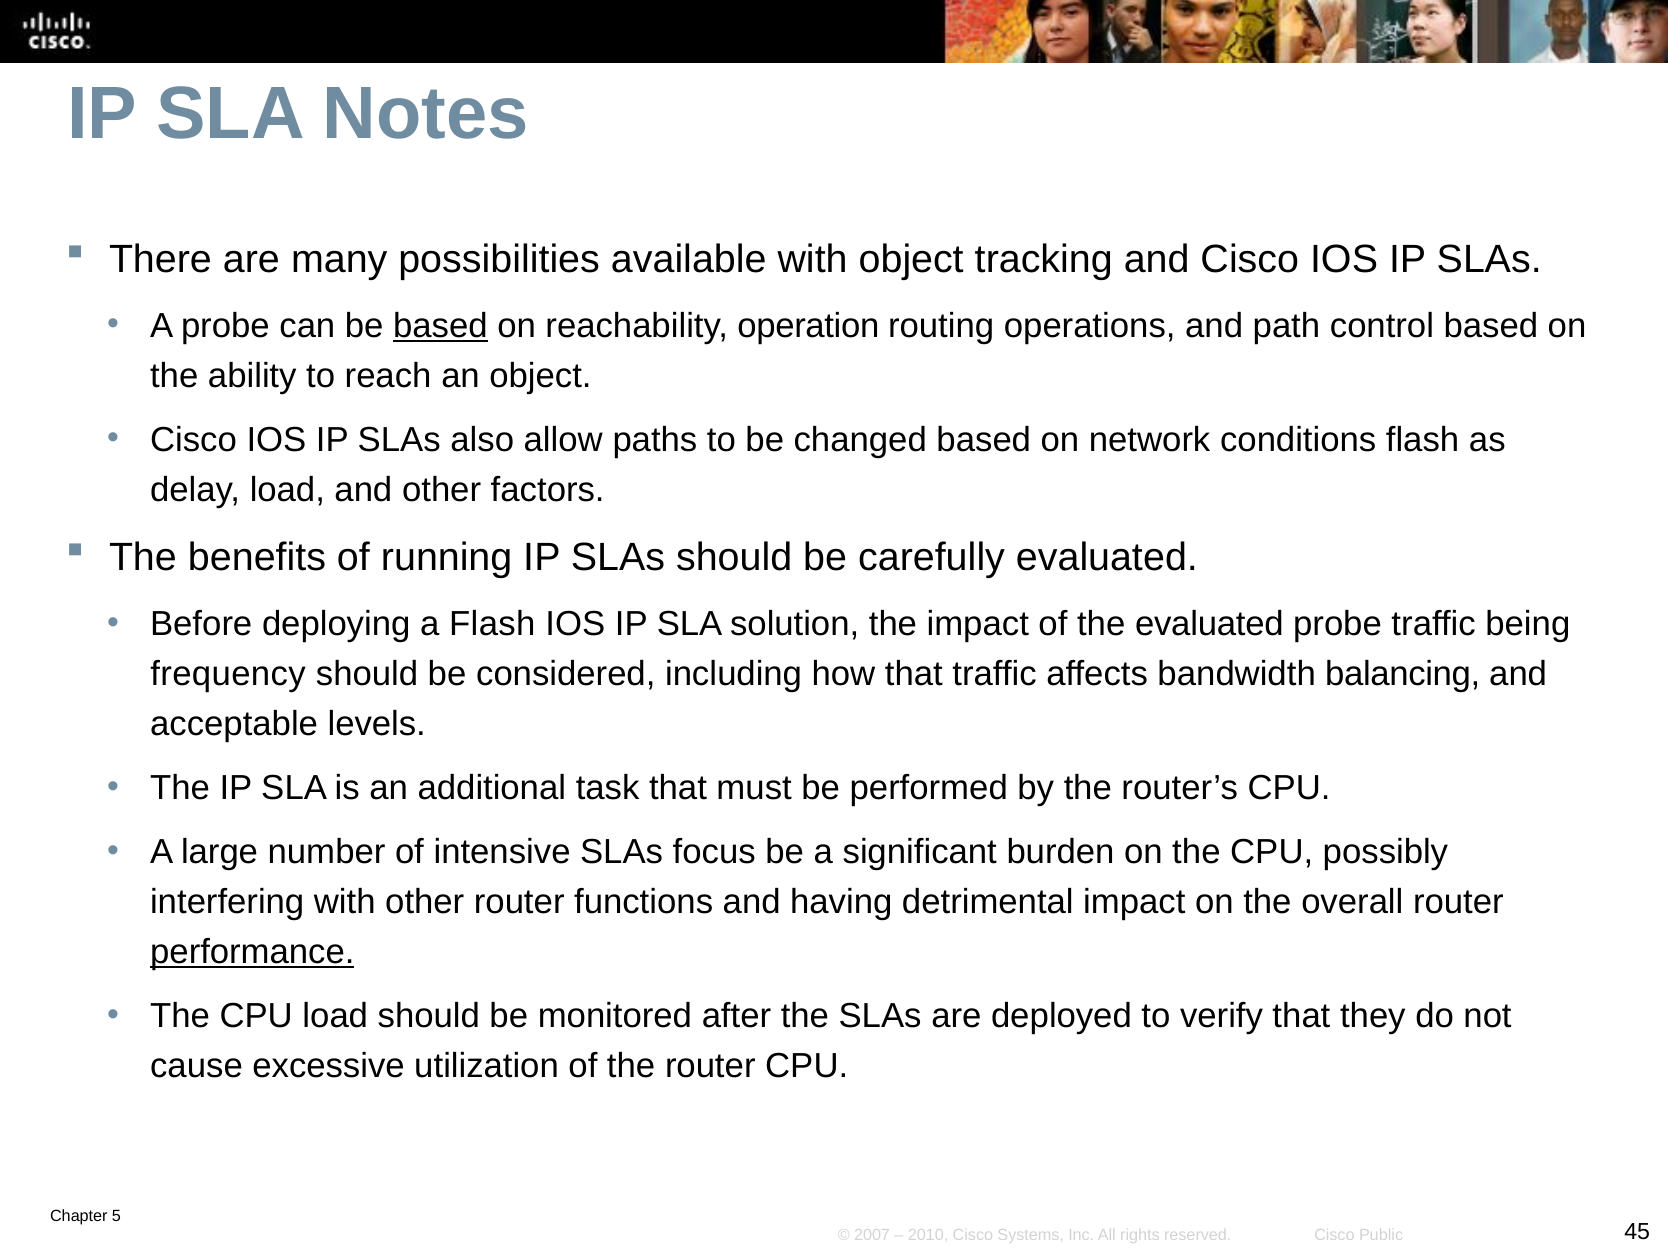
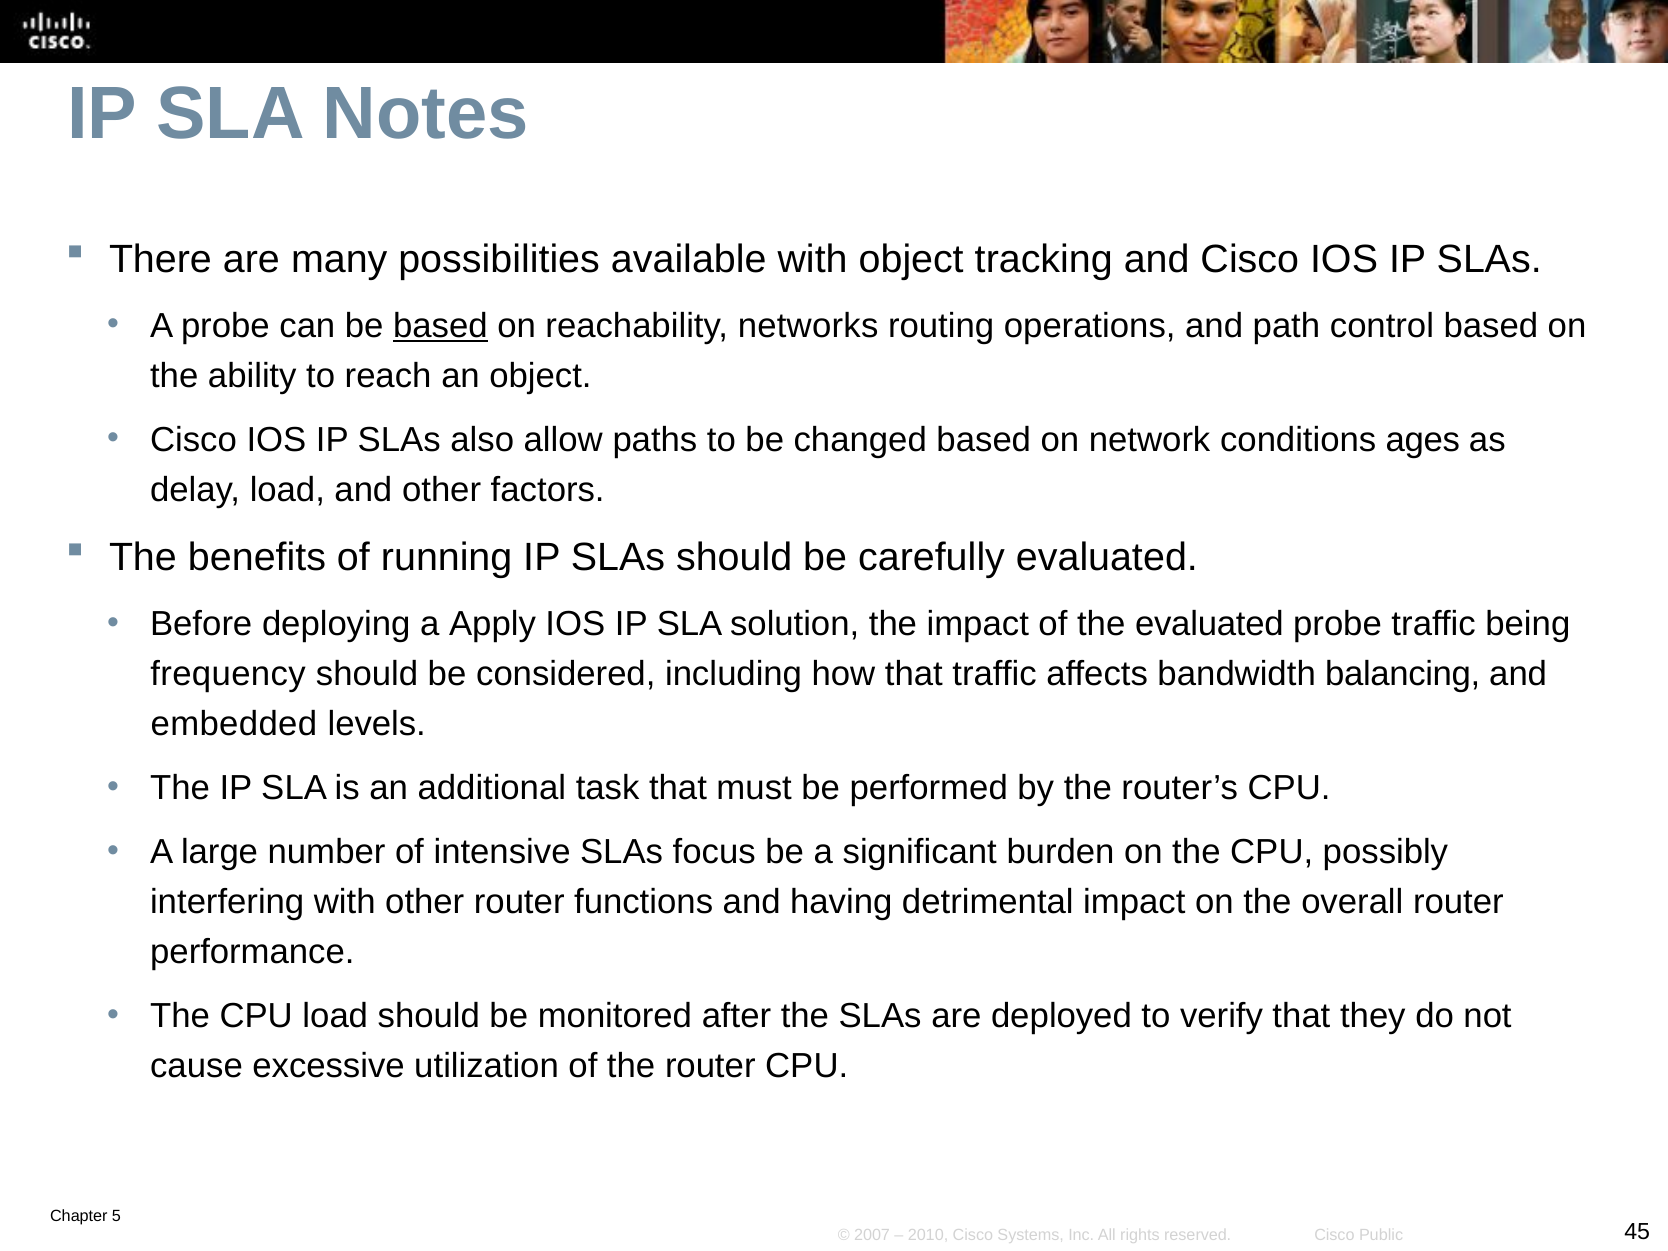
operation: operation -> networks
conditions flash: flash -> ages
a Flash: Flash -> Apply
acceptable: acceptable -> embedded
performance underline: present -> none
